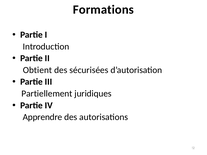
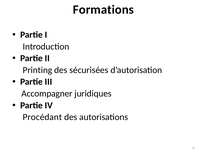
Obtient: Obtient -> Printing
Partiellement: Partiellement -> Accompagner
Apprendre: Apprendre -> Procédant
